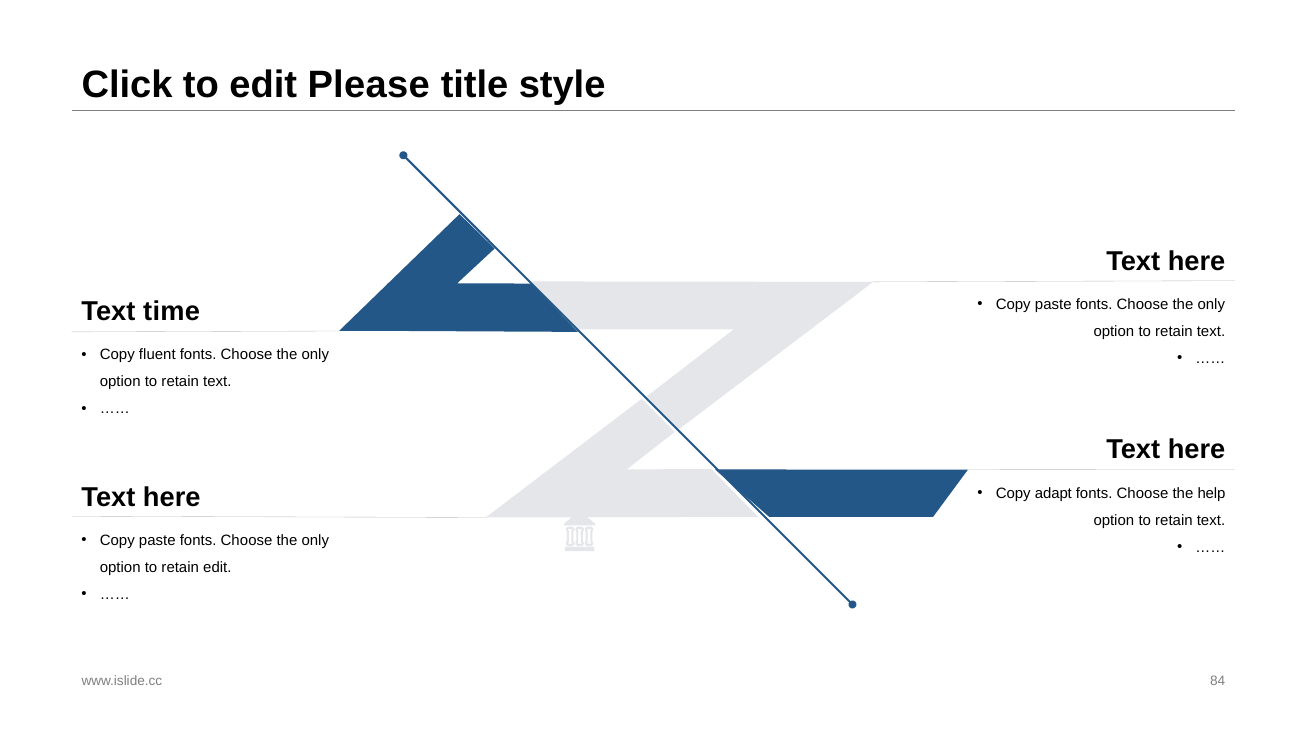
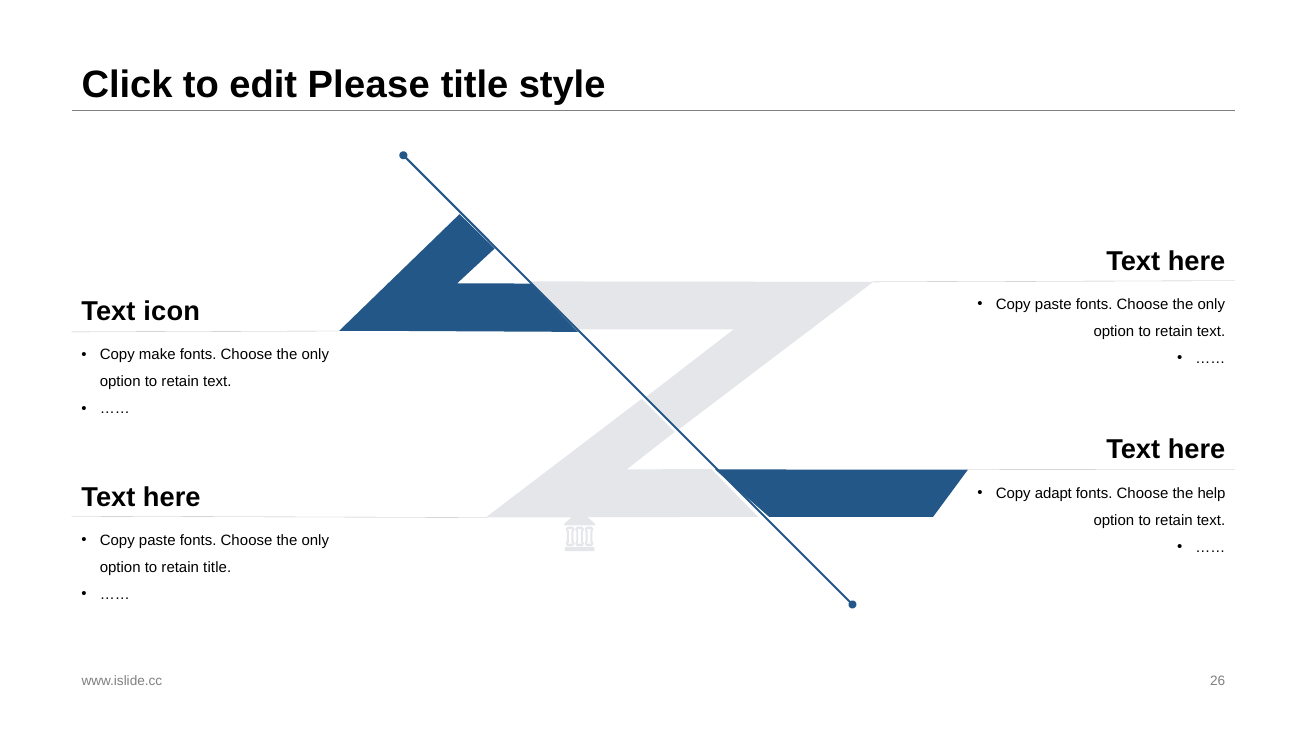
time: time -> icon
fluent: fluent -> make
retain edit: edit -> title
84: 84 -> 26
